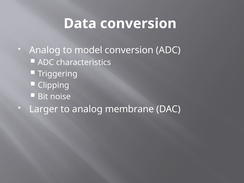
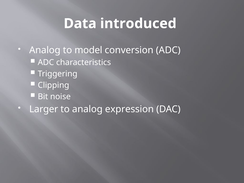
Data conversion: conversion -> introduced
membrane: membrane -> expression
